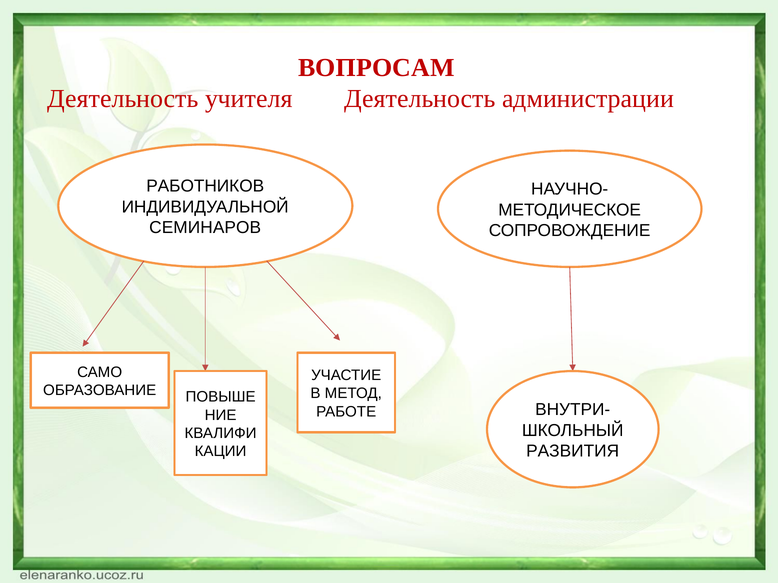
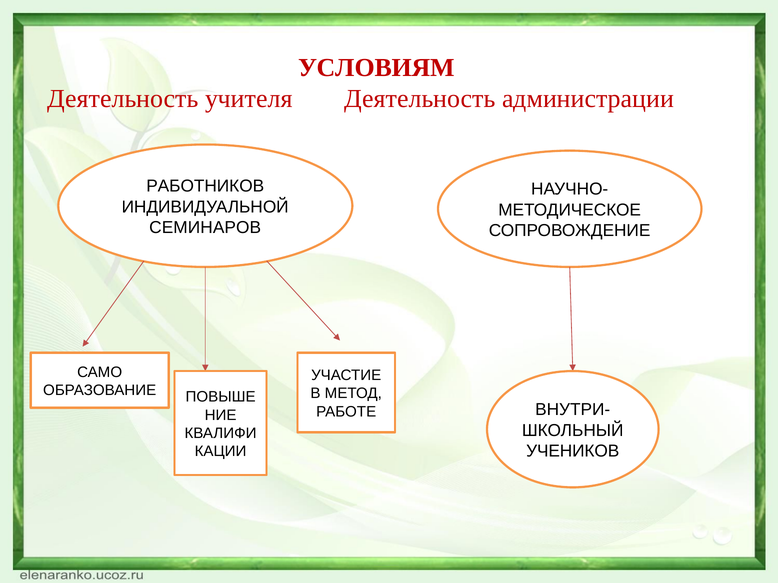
ВОПРОСАМ: ВОПРОСАМ -> УСЛОВИЯМ
РАЗВИТИЯ: РАЗВИТИЯ -> УЧЕНИКОВ
